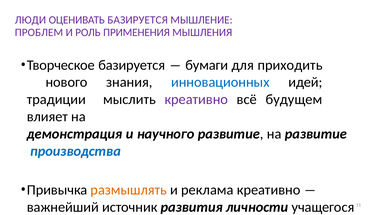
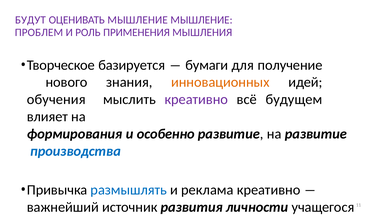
ЛЮДИ: ЛЮДИ -> БУДУТ
ОЦЕНИВАТЬ БАЗИРУЕТСЯ: БАЗИРУЕТСЯ -> МЫШЛЕНИЕ
приходить: приходить -> получение
инновационных colour: blue -> orange
традиции: традиции -> обучения
демонстрация: демонстрация -> формирования
научного: научного -> особенно
размышлять colour: orange -> blue
